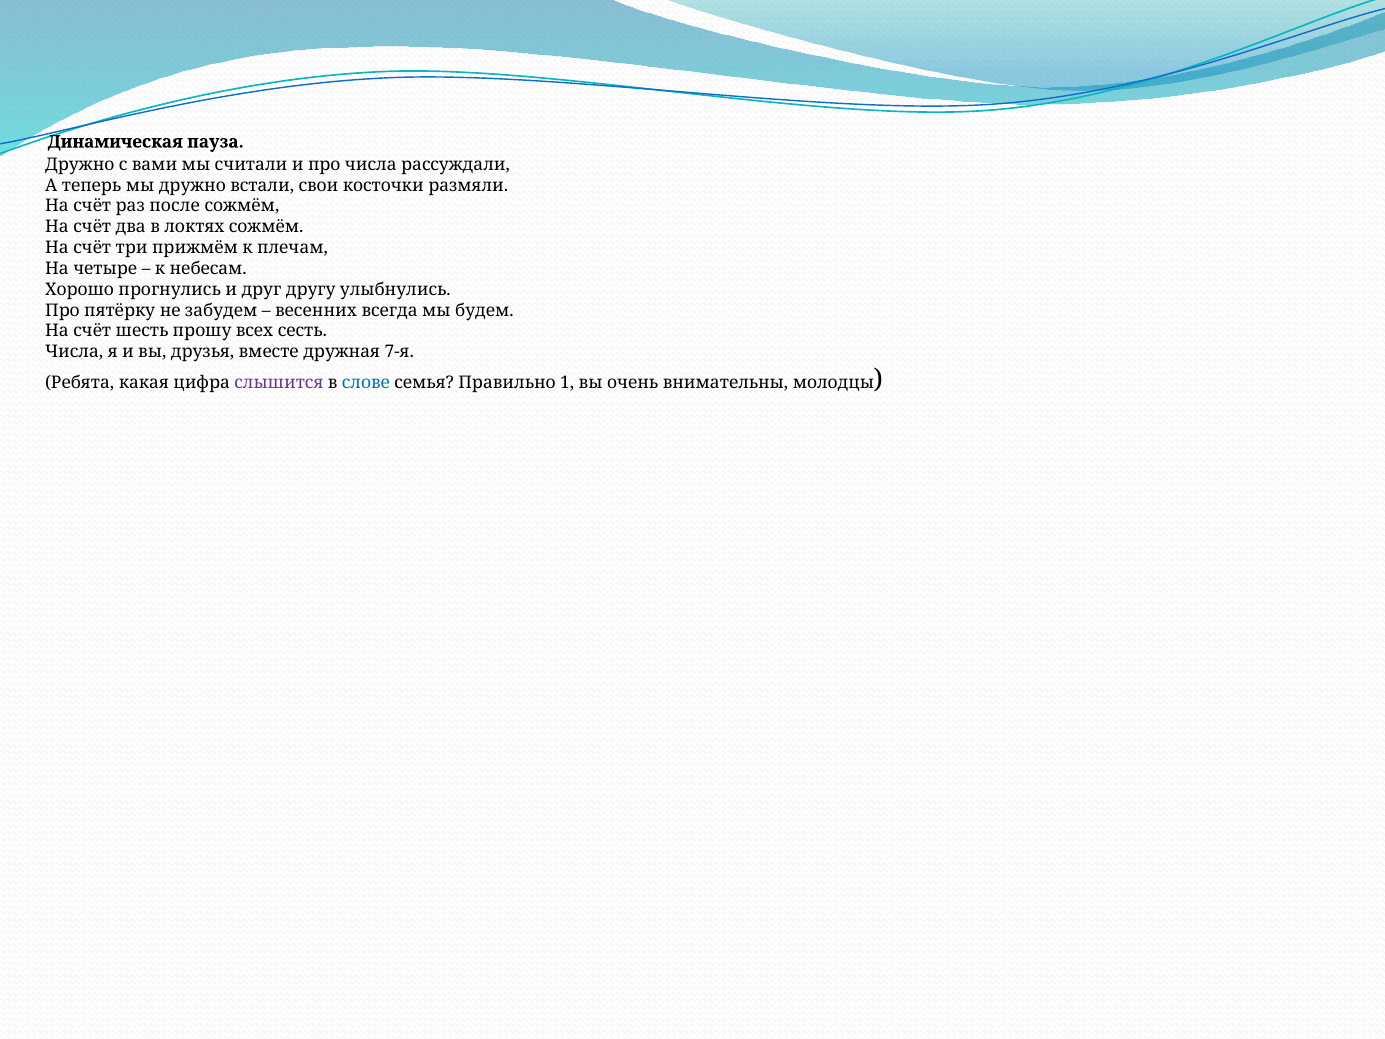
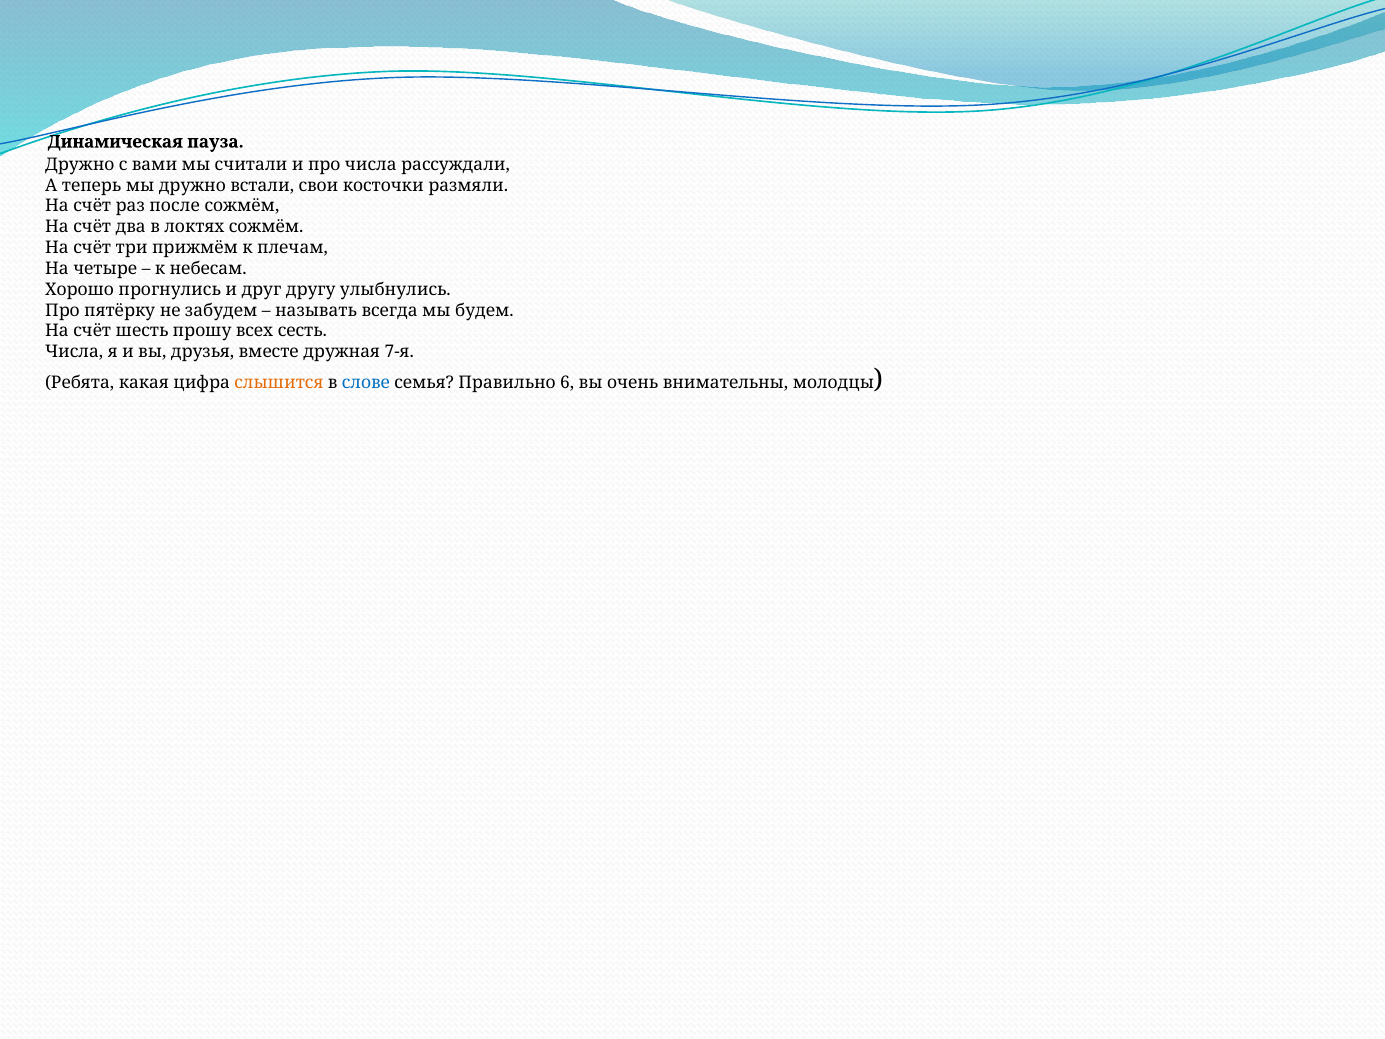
весенних: весенних -> называть
слышится colour: purple -> orange
1: 1 -> 6
